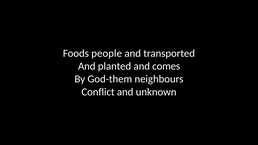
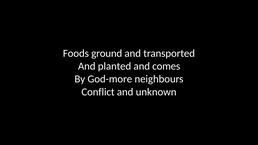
people: people -> ground
God-them: God-them -> God-more
